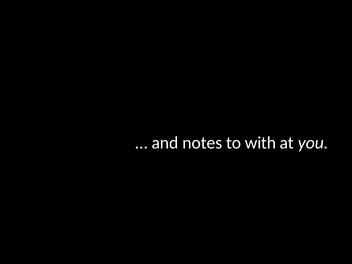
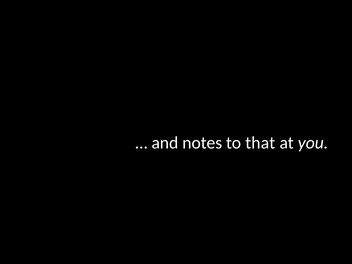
with: with -> that
